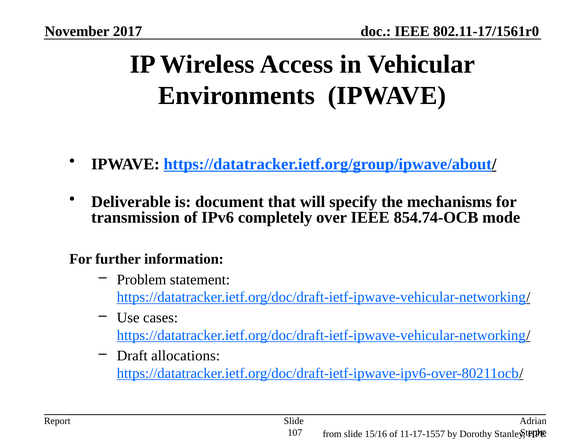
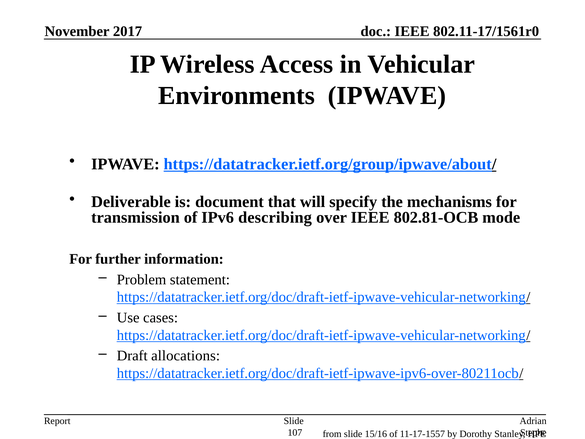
completely: completely -> describing
854.74-OCB: 854.74-OCB -> 802.81-OCB
